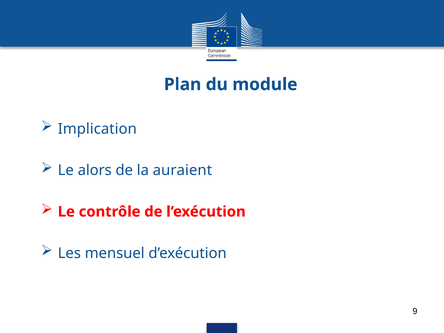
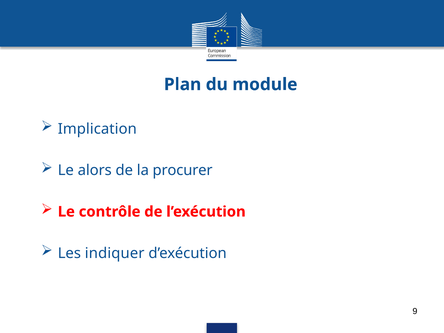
auraient: auraient -> procurer
mensuel: mensuel -> indiquer
